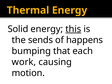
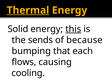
Thermal underline: none -> present
happens: happens -> because
work: work -> flows
motion: motion -> cooling
